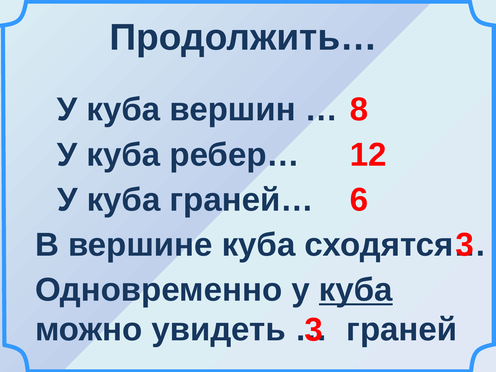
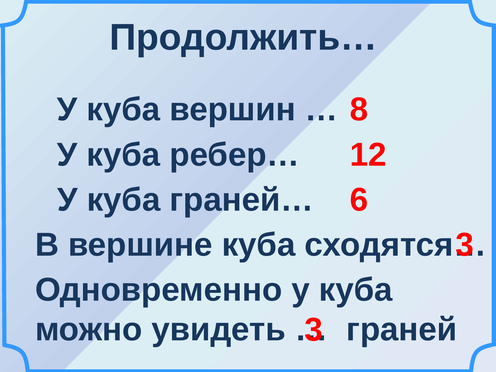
куба at (356, 290) underline: present -> none
